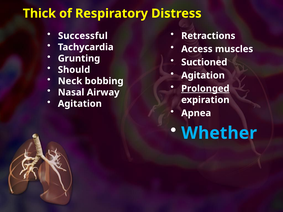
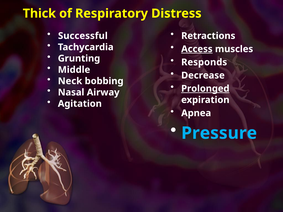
Access underline: none -> present
Suctioned: Suctioned -> Responds
Should: Should -> Middle
Agitation at (203, 75): Agitation -> Decrease
Whether: Whether -> Pressure
